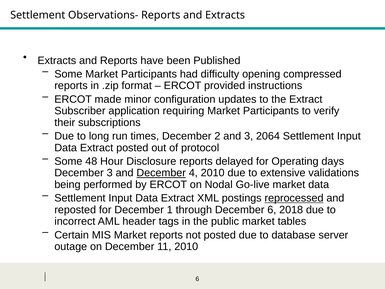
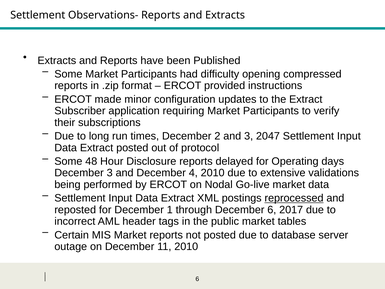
2064: 2064 -> 2047
December at (161, 173) underline: present -> none
2018: 2018 -> 2017
